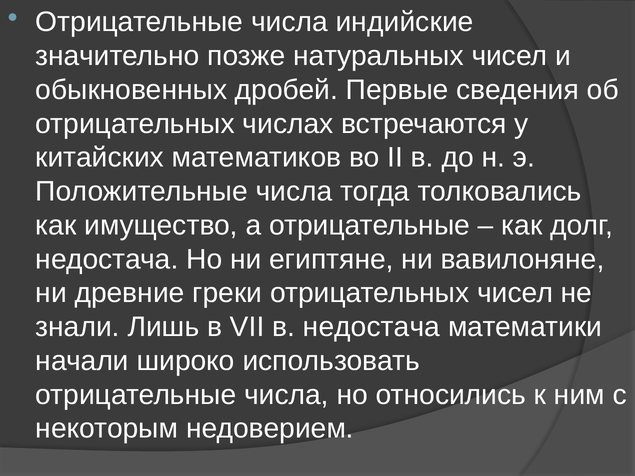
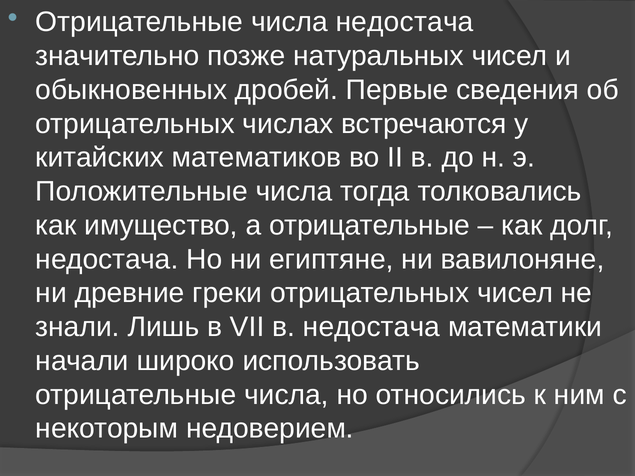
числа индийские: индийские -> недостача
